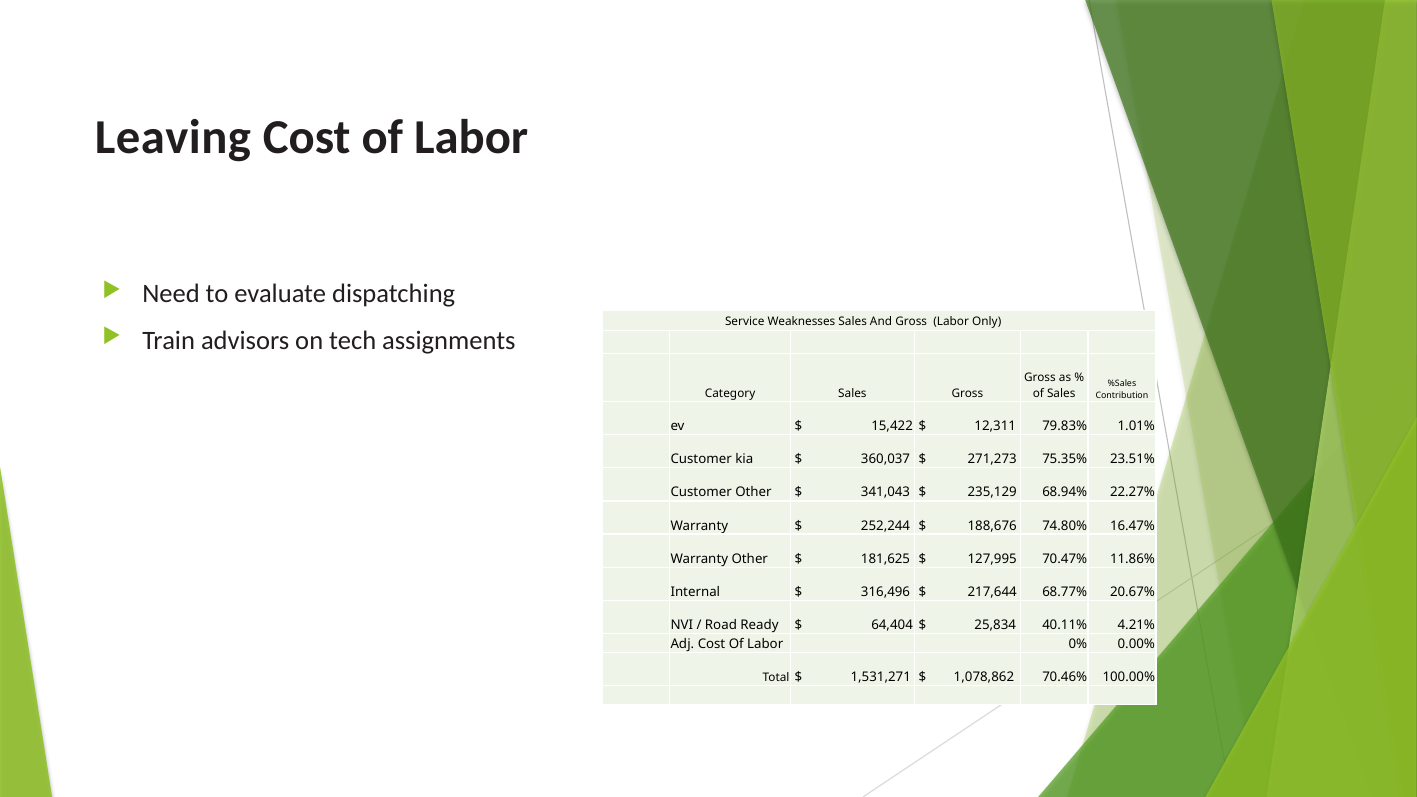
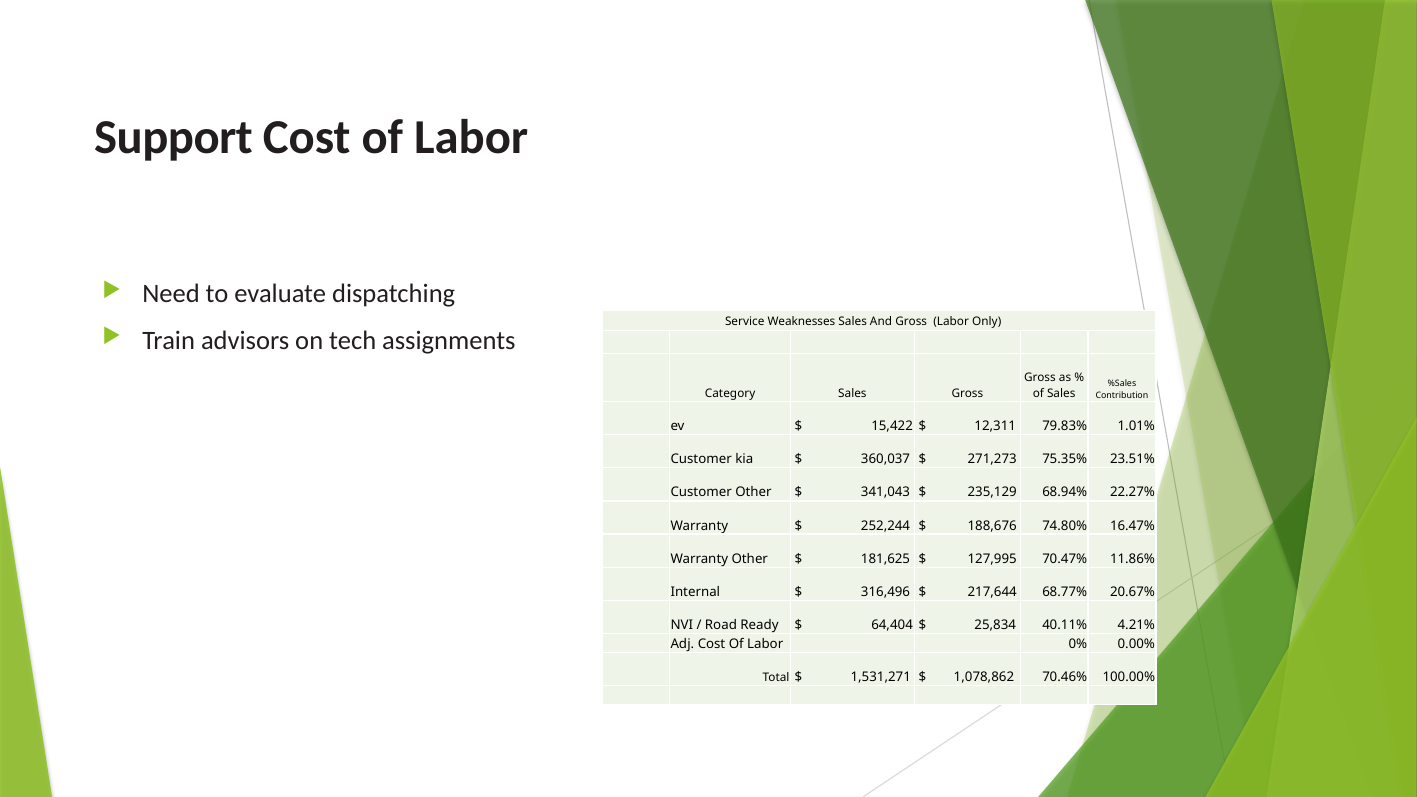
Leaving: Leaving -> Support
